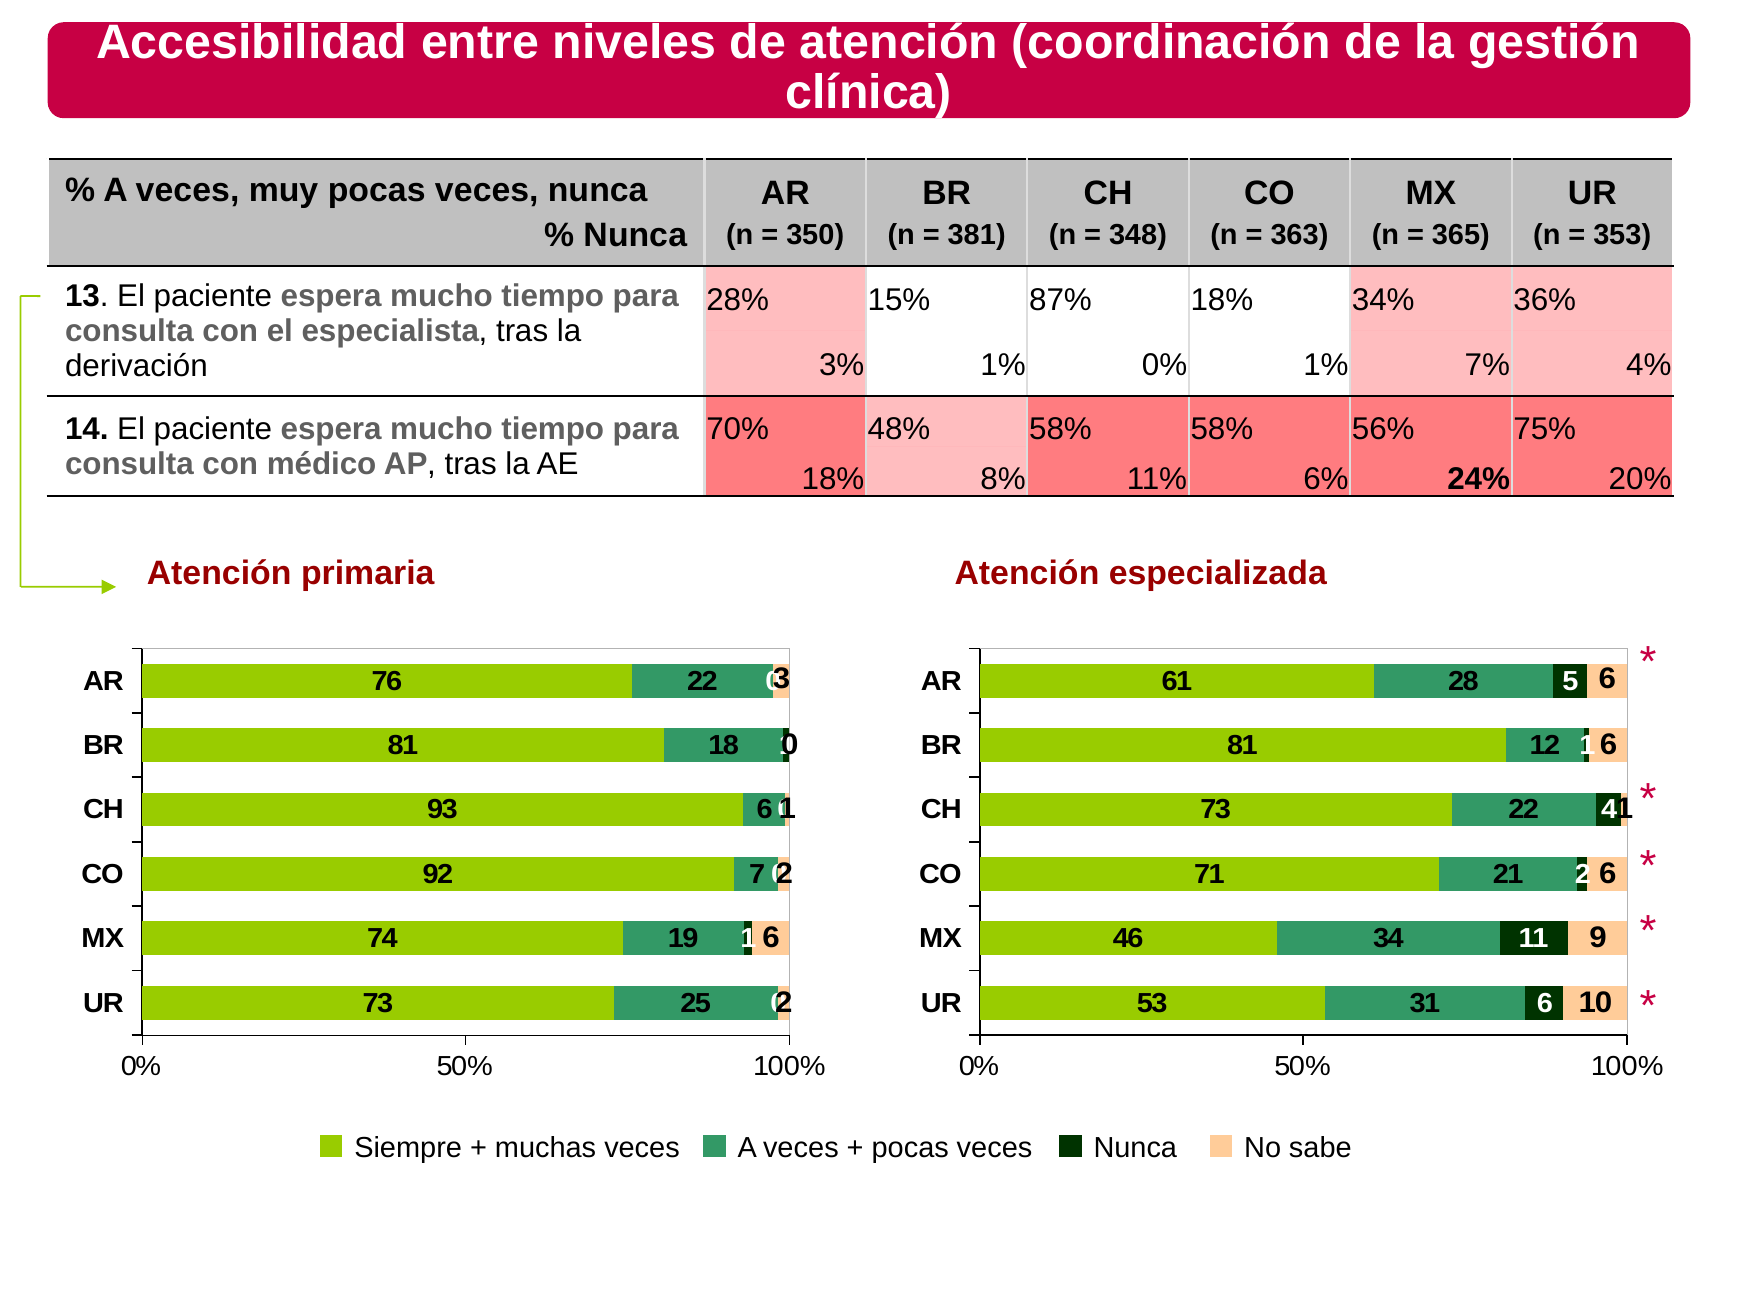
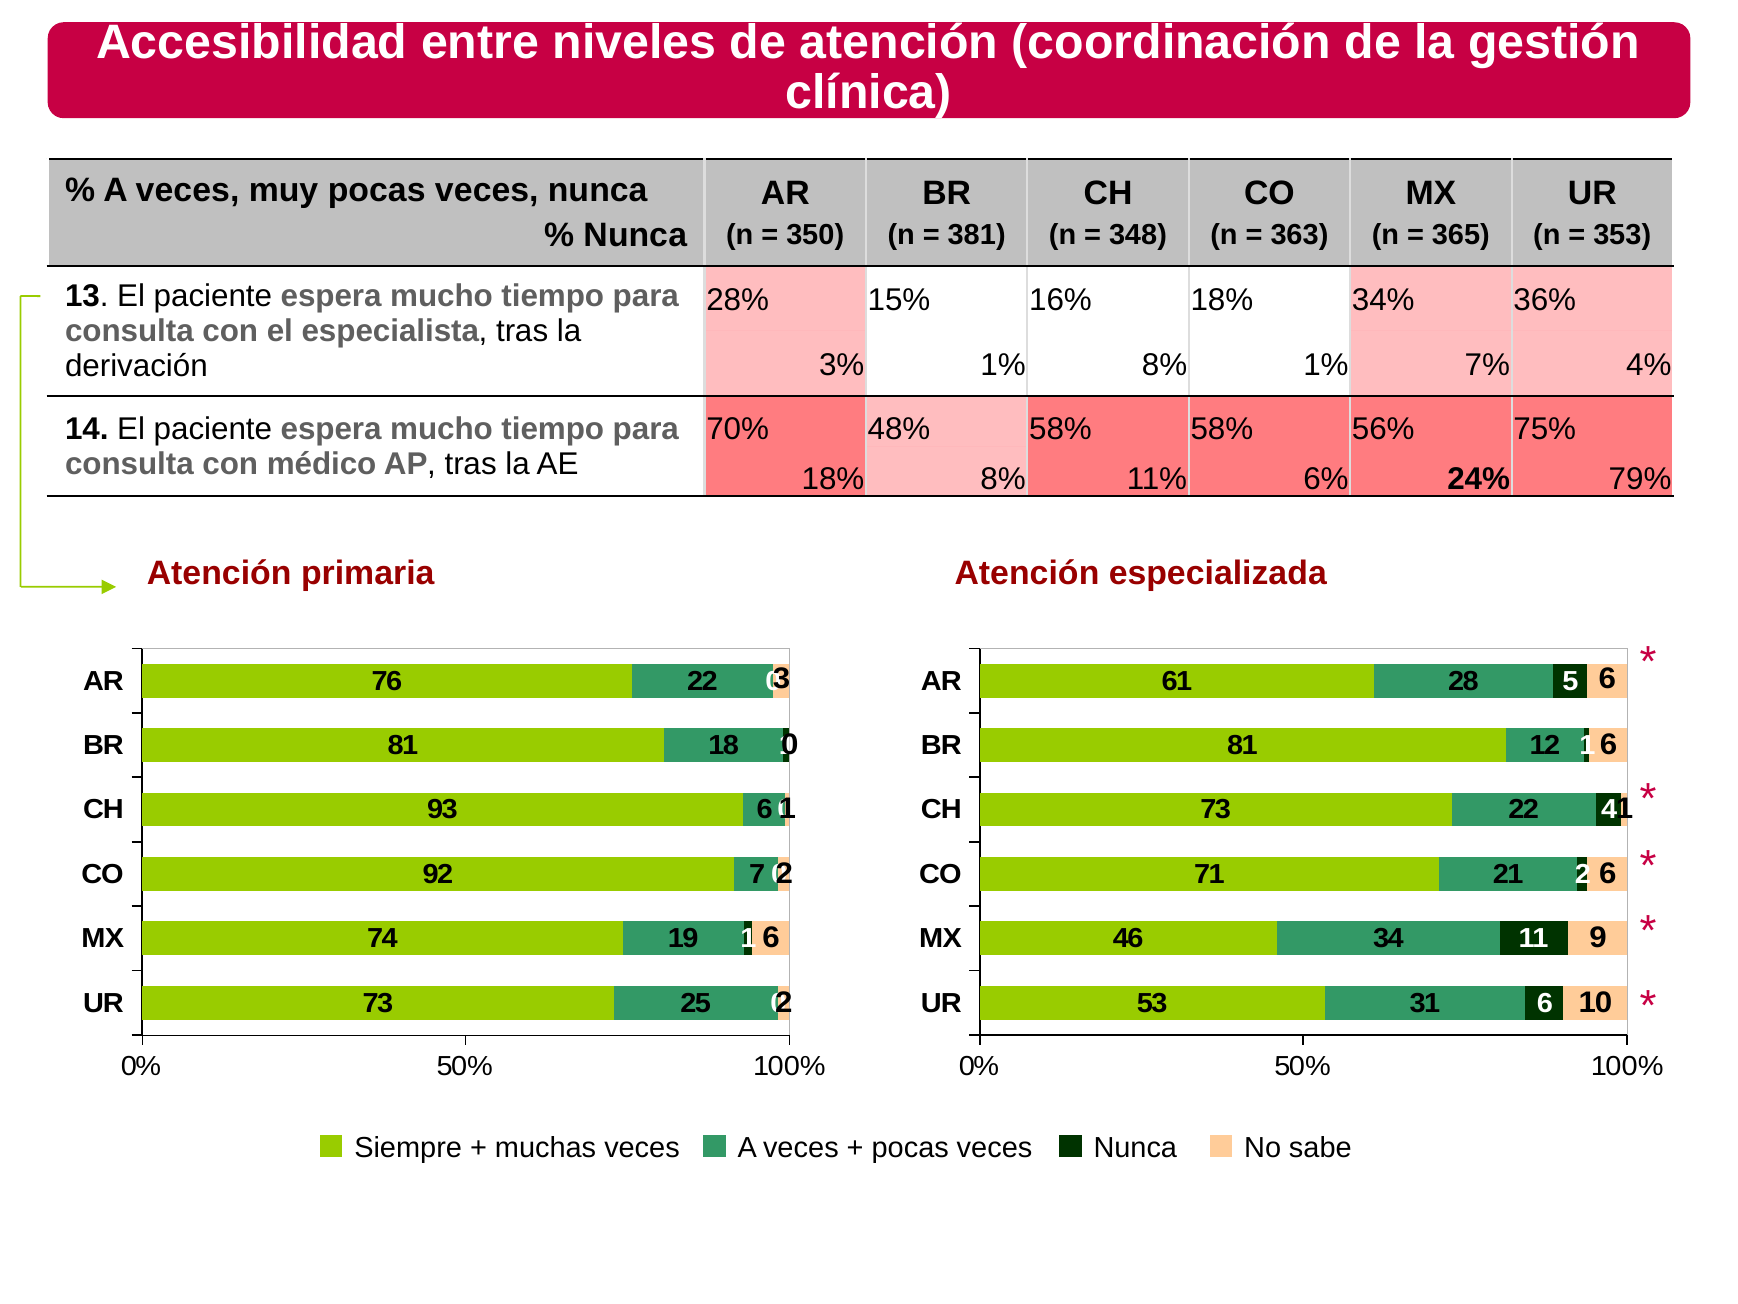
87%: 87% -> 16%
1% 0%: 0% -> 8%
20%: 20% -> 79%
